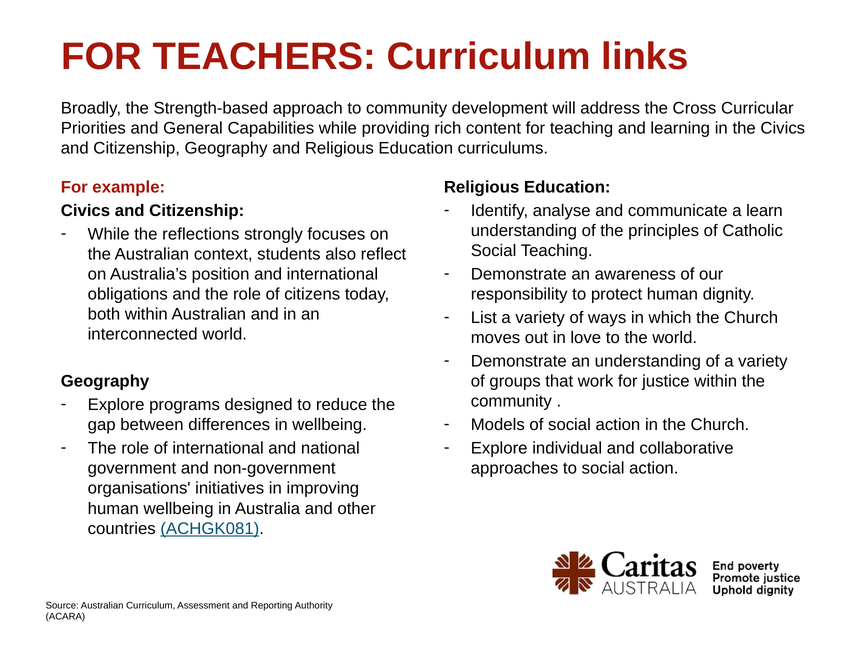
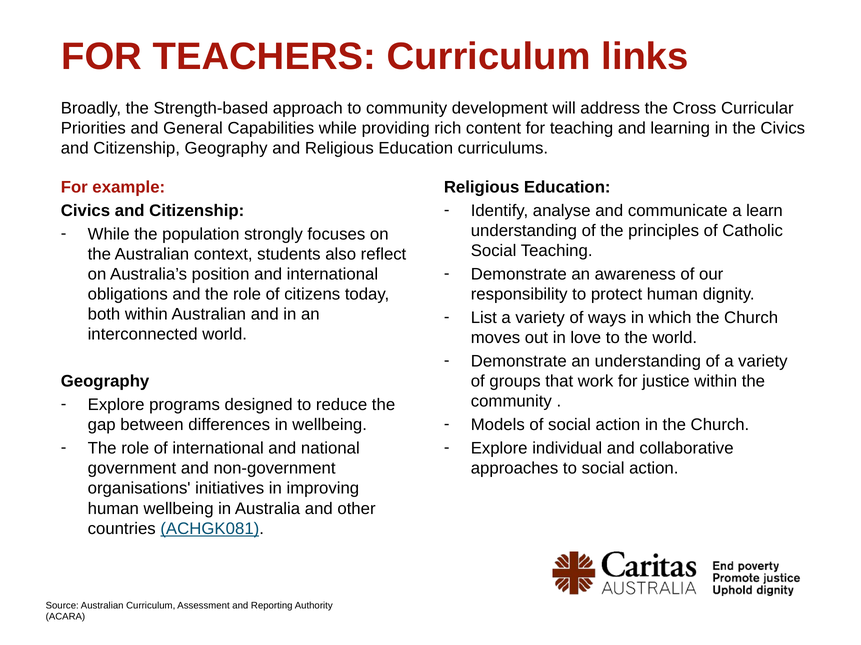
reflections: reflections -> population
